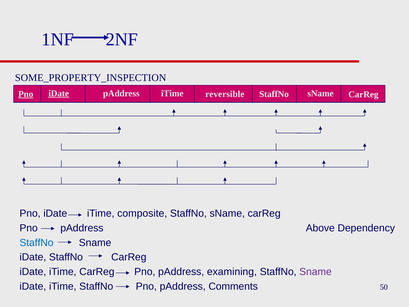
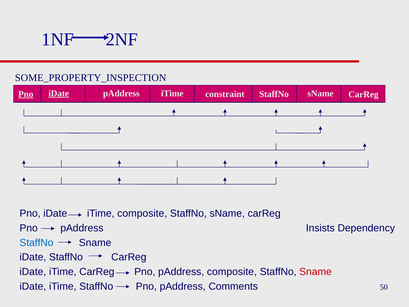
reversible: reversible -> constraint
Above: Above -> Insists
pAddress examining: examining -> composite
Sname at (316, 272) colour: purple -> red
